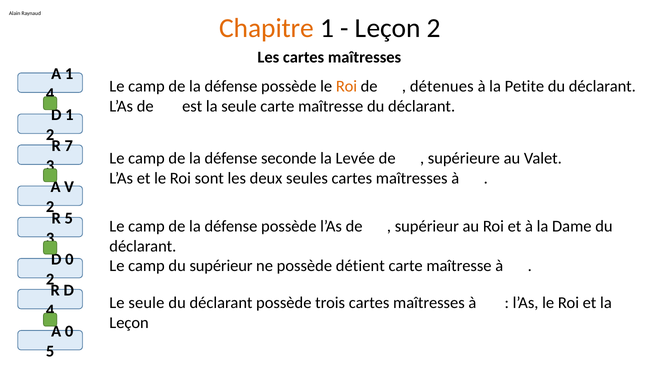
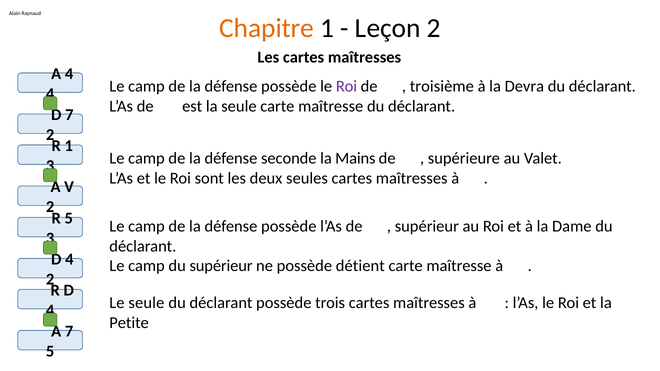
A 1: 1 -> 4
Roi at (346, 86) colour: orange -> purple
détenues: détenues -> troisième
Petite: Petite -> Devra
D 1: 1 -> 7
R 7: 7 -> 1
Levée: Levée -> Mains
0 at (69, 260): 0 -> 4
Leçon at (129, 323): Leçon -> Petite
0 at (69, 332): 0 -> 7
